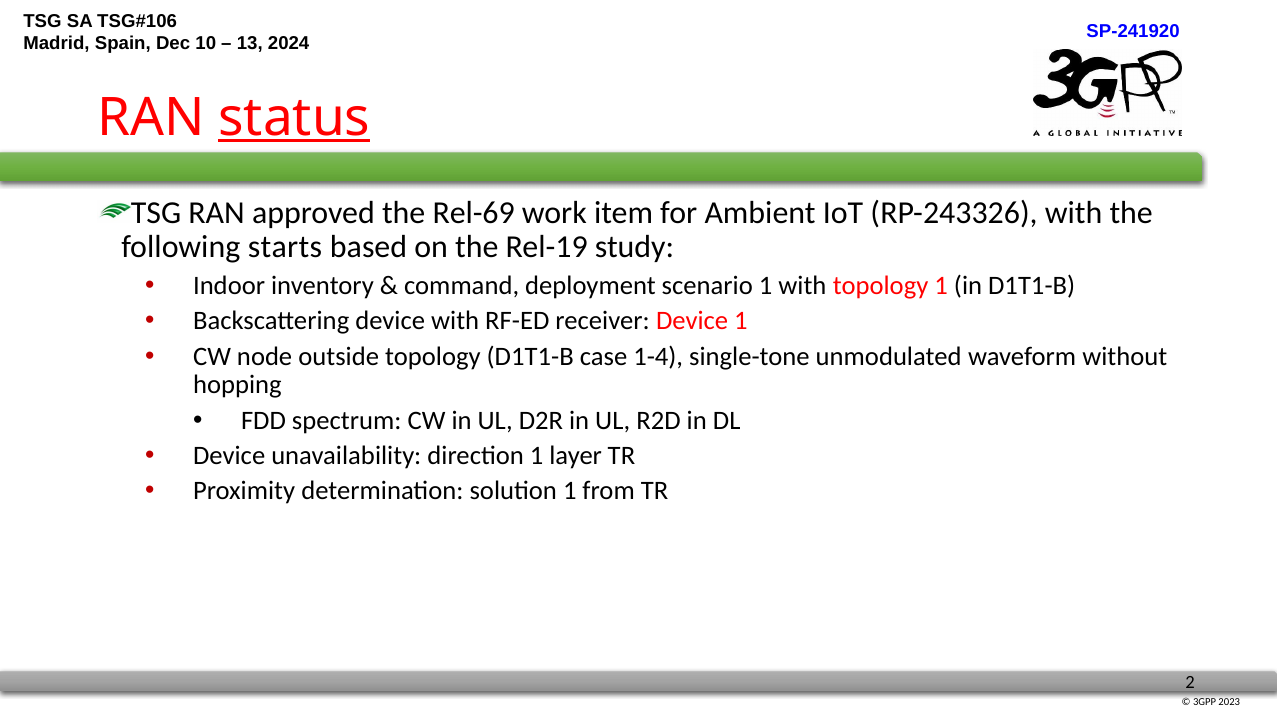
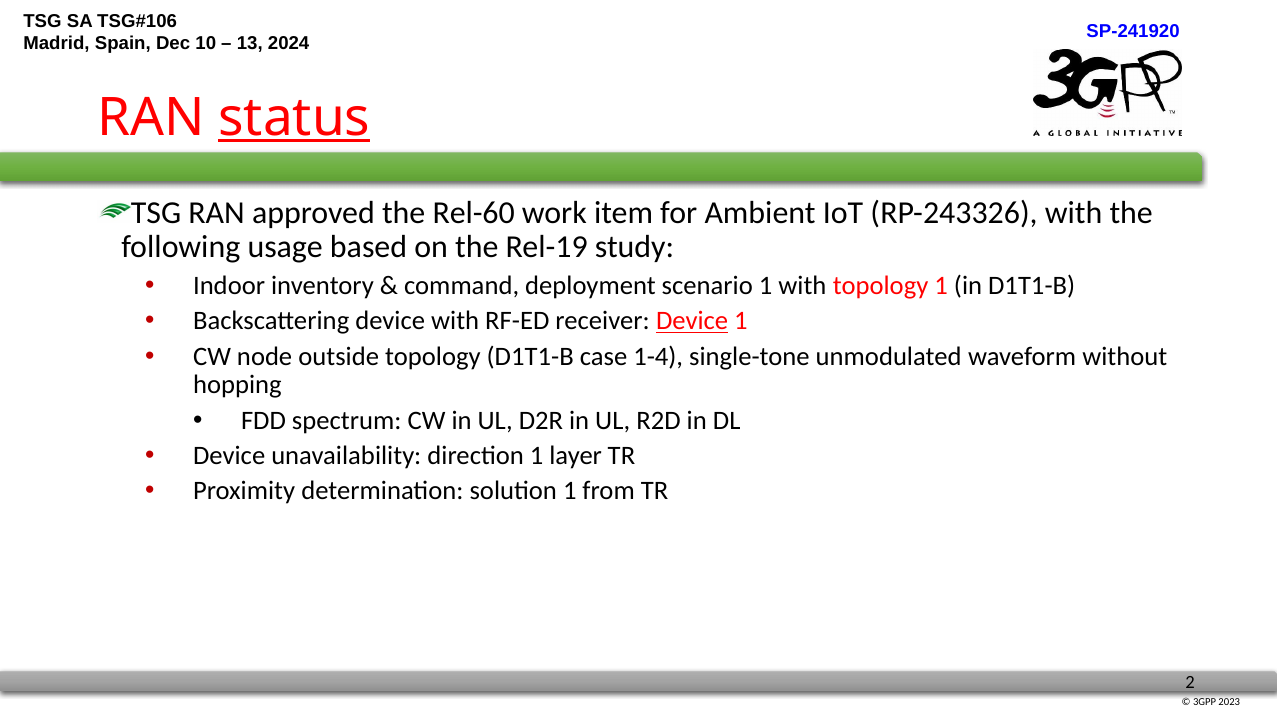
Rel-69: Rel-69 -> Rel-60
starts: starts -> usage
Device at (692, 321) underline: none -> present
